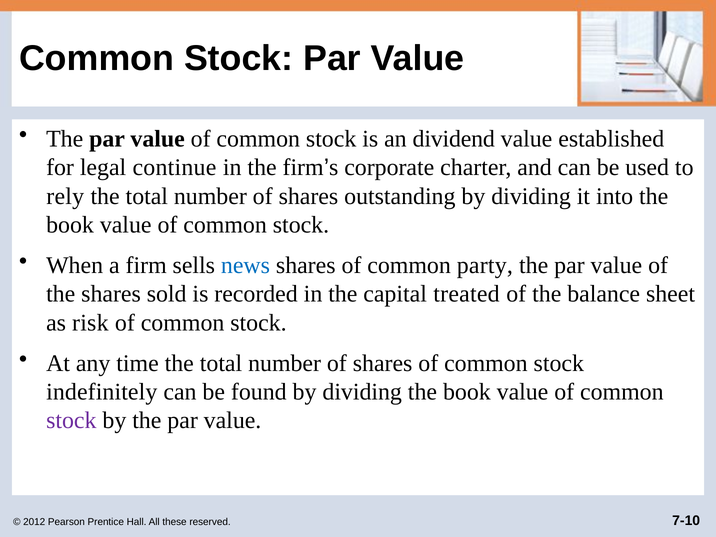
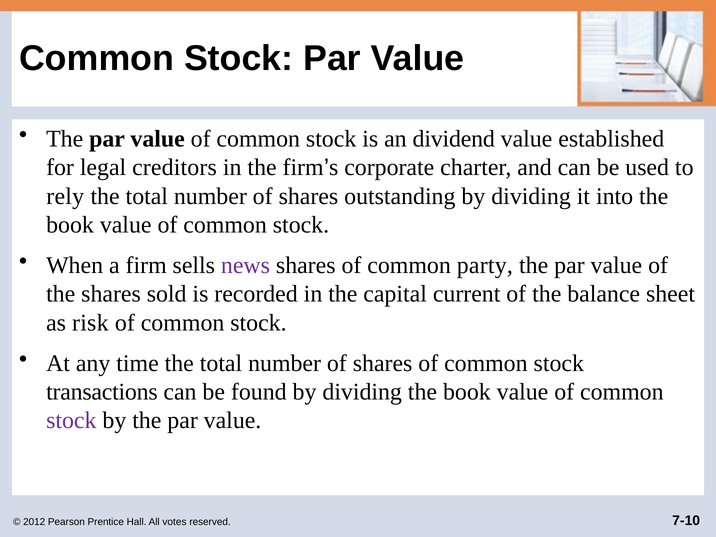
continue: continue -> creditors
news colour: blue -> purple
treated: treated -> current
indefinitely: indefinitely -> transactions
these: these -> votes
